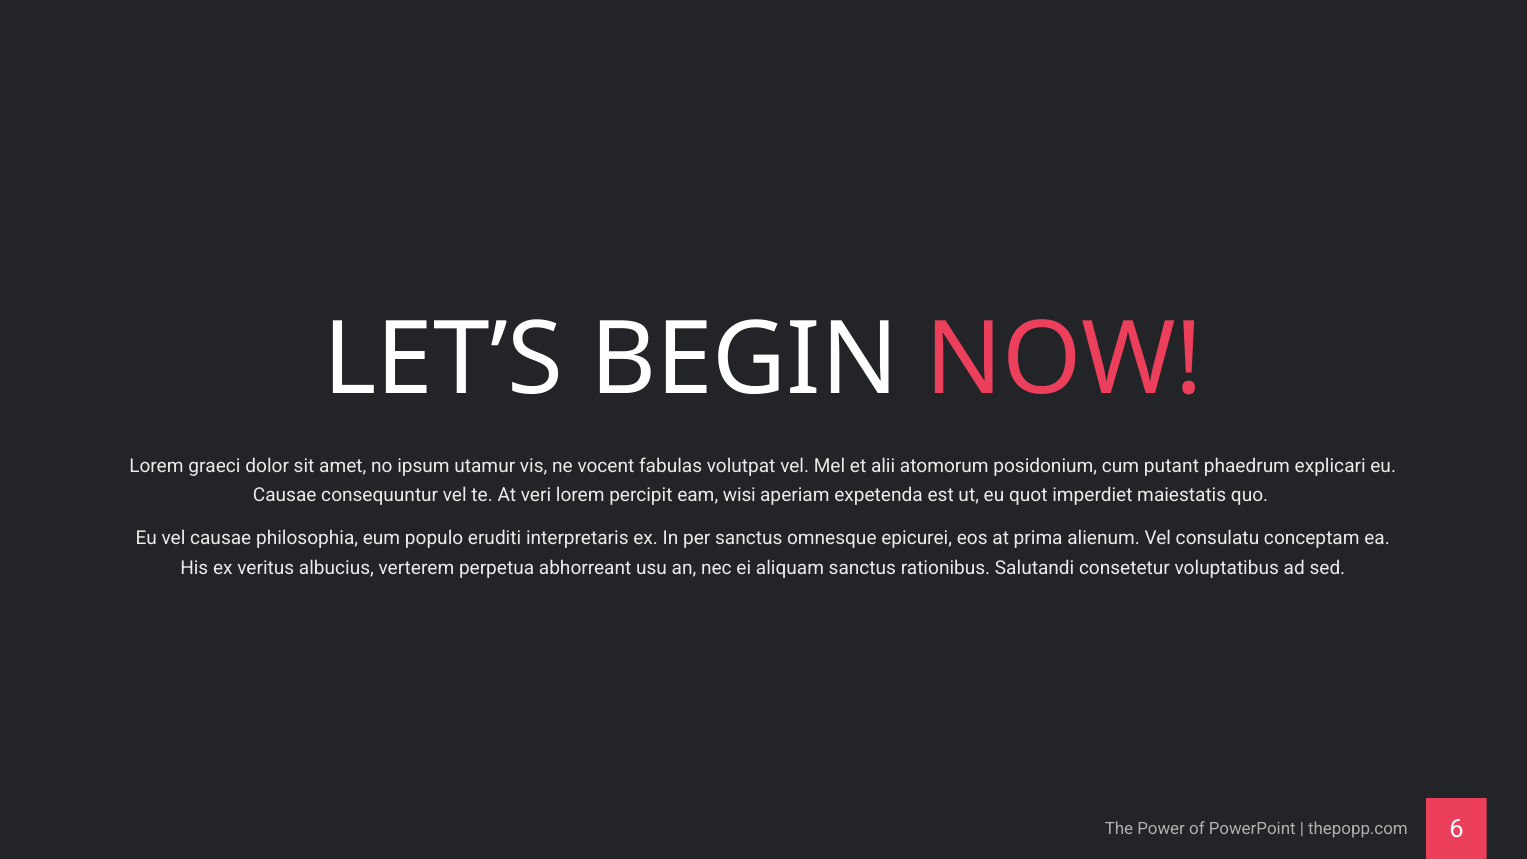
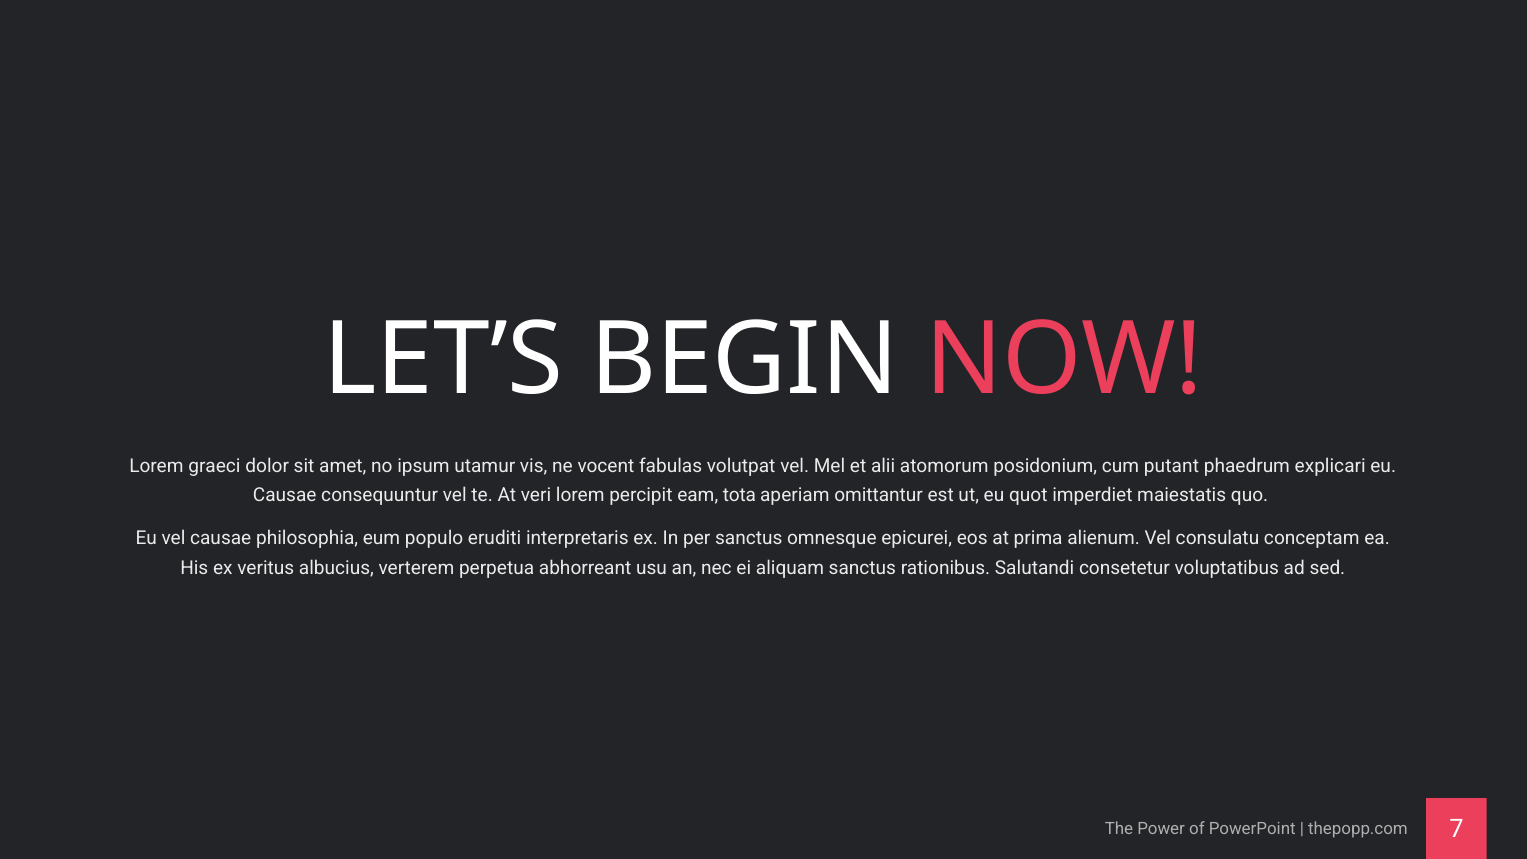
wisi: wisi -> tota
expetenda: expetenda -> omittantur
6: 6 -> 7
